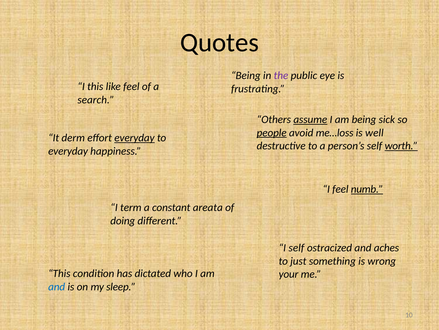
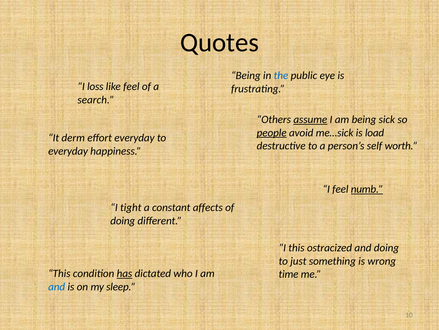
the colour: purple -> blue
I this: this -> loss
me…loss: me…loss -> me…sick
well: well -> load
everyday at (134, 138) underline: present -> none
worth underline: present -> none
term: term -> tight
areata: areata -> affects
I self: self -> this
and aches: aches -> doing
has underline: none -> present
your: your -> time
